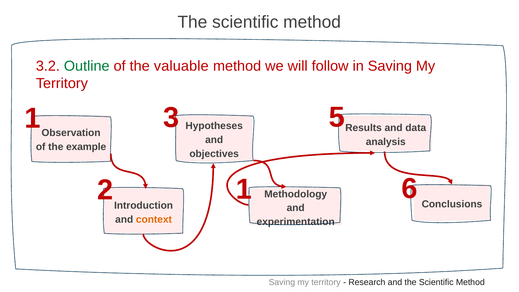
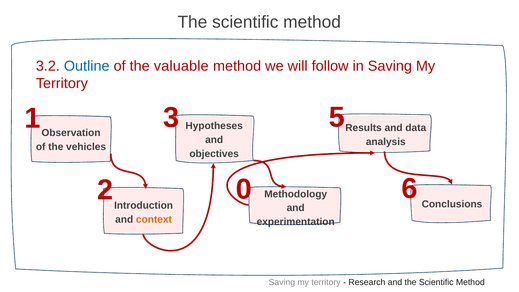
Outline colour: green -> blue
example: example -> vehicles
2 1: 1 -> 0
